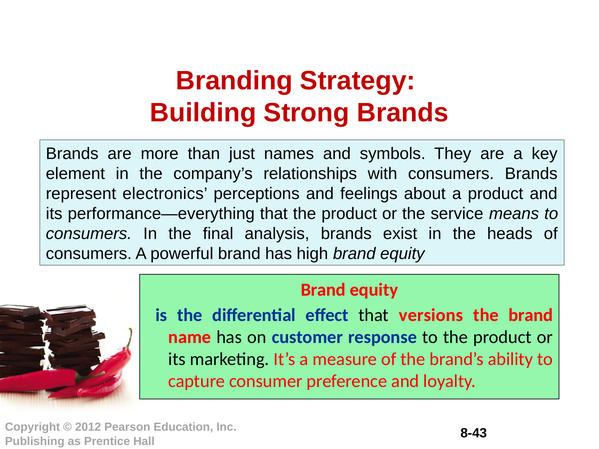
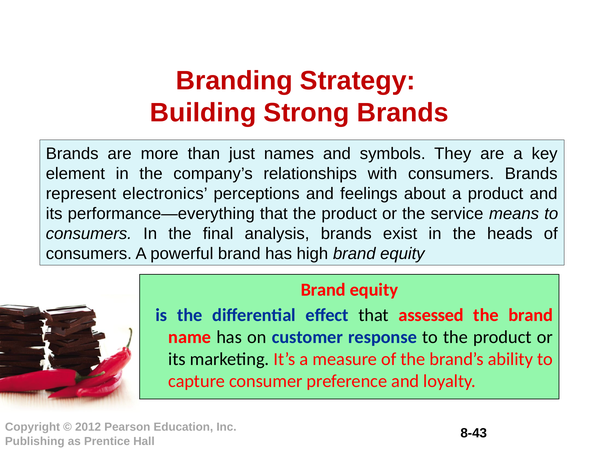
versions: versions -> assessed
